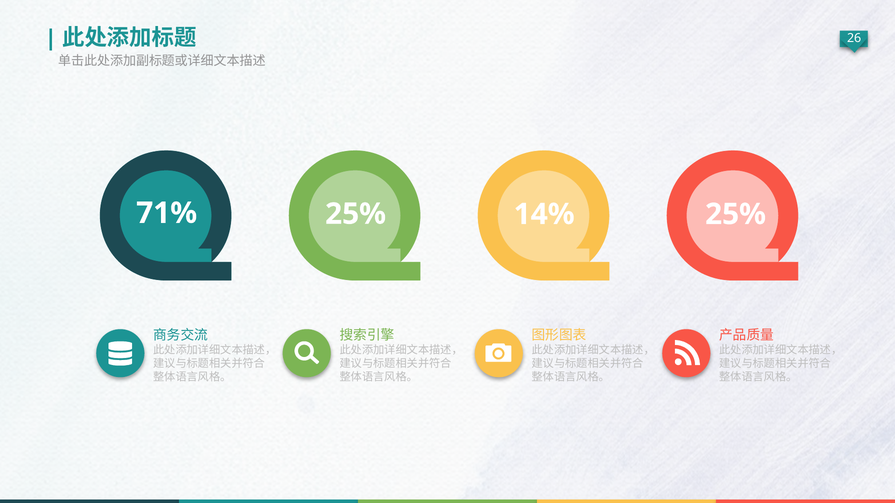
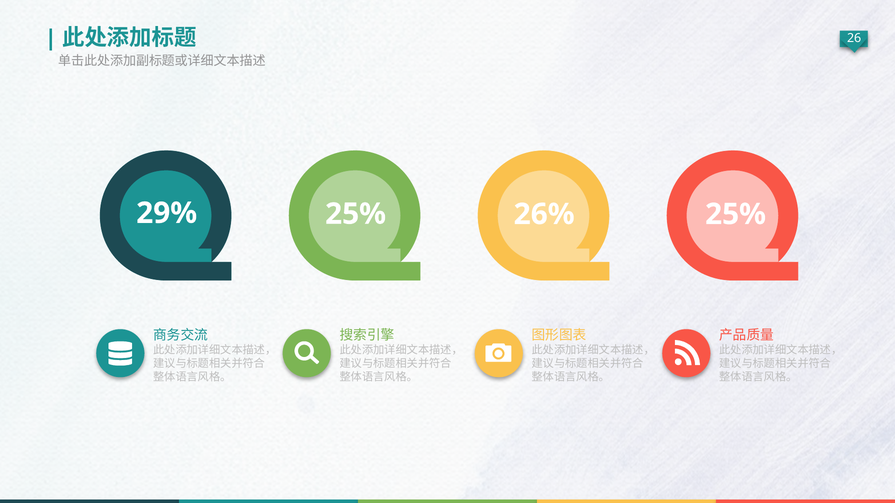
71%: 71% -> 29%
14%: 14% -> 26%
